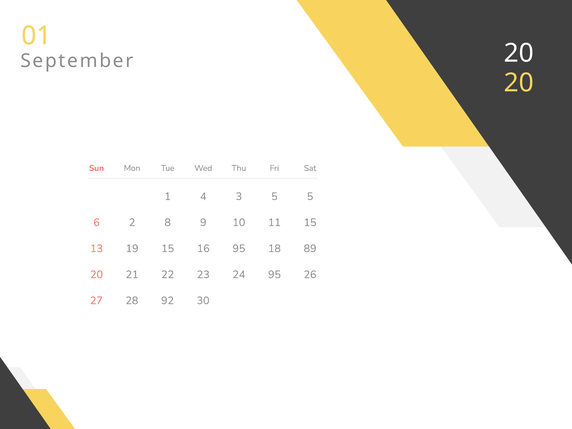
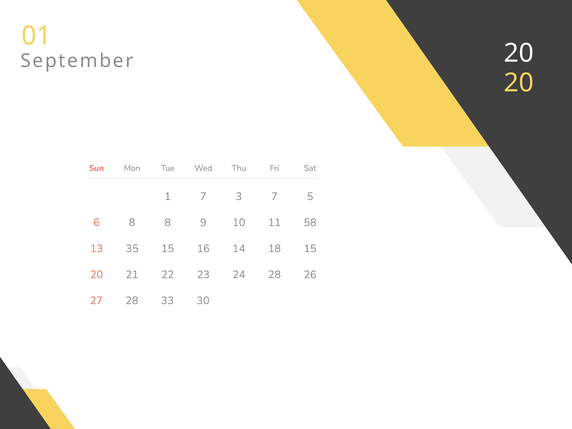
1 4: 4 -> 7
3 5: 5 -> 7
6 2: 2 -> 8
11 15: 15 -> 58
19: 19 -> 35
16 95: 95 -> 14
18 89: 89 -> 15
24 95: 95 -> 28
92: 92 -> 33
